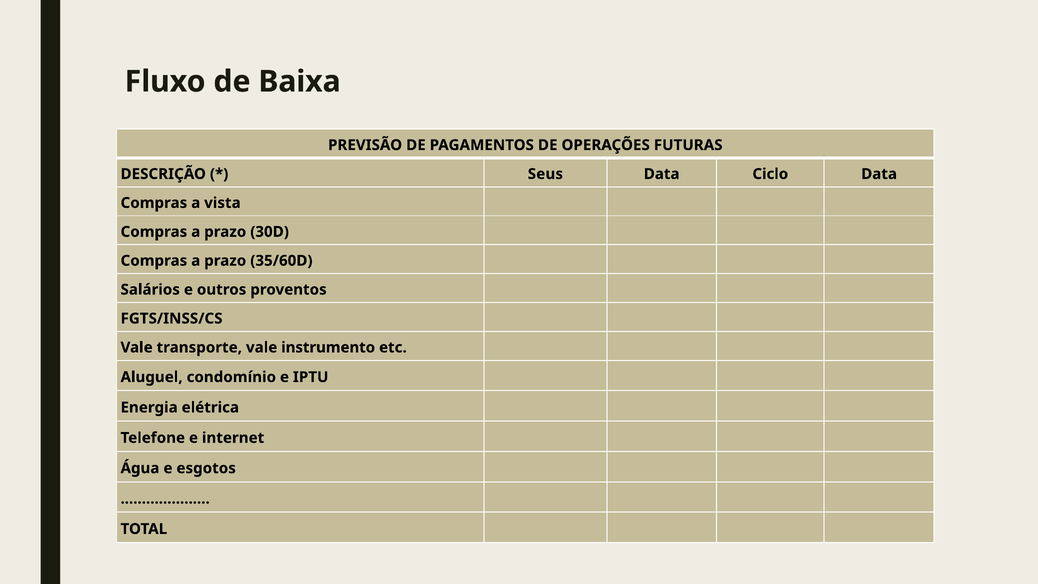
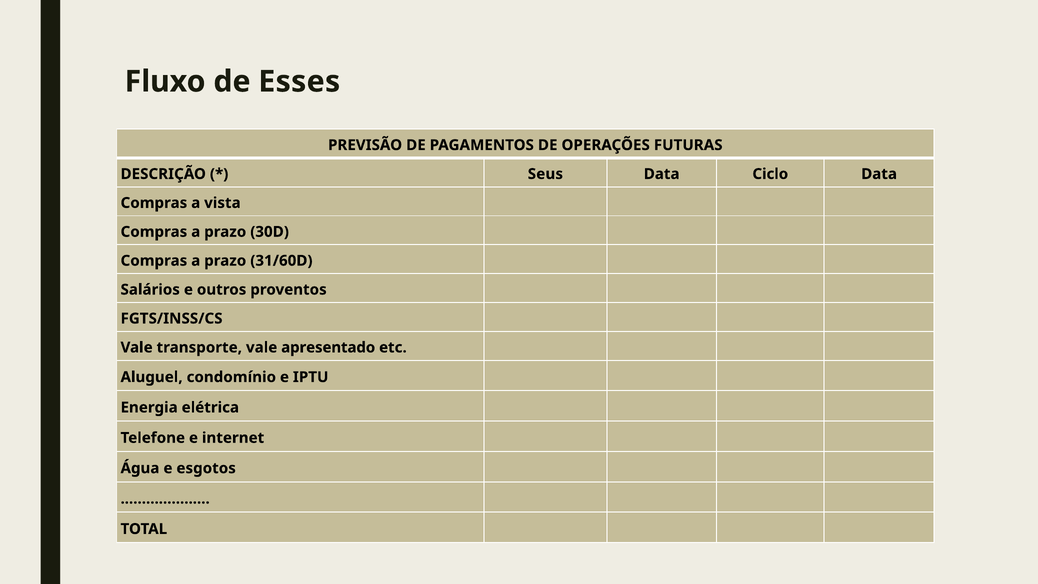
Baixa: Baixa -> Esses
35/60D: 35/60D -> 31/60D
instrumento: instrumento -> apresentado
